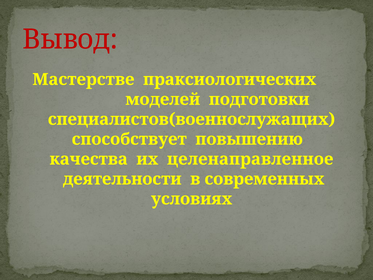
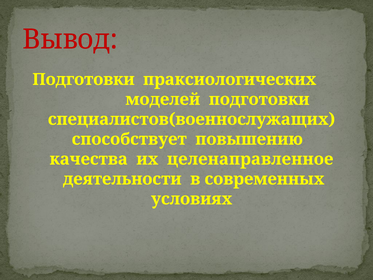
Мастерстве at (83, 79): Мастерстве -> Подготовки
